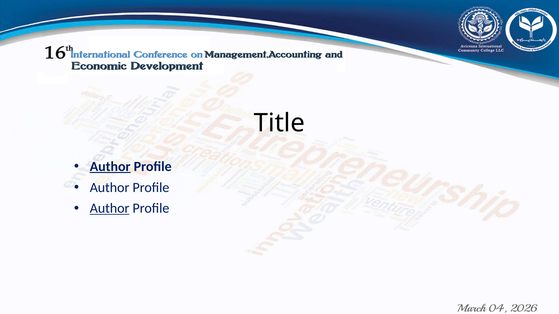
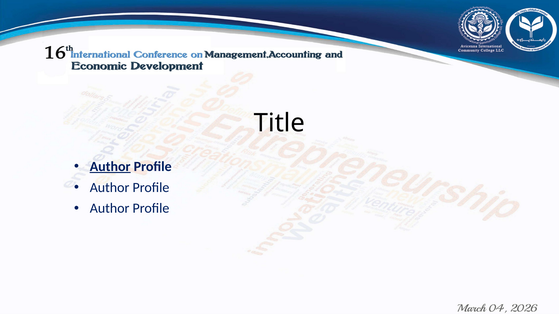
Author at (110, 209) underline: present -> none
